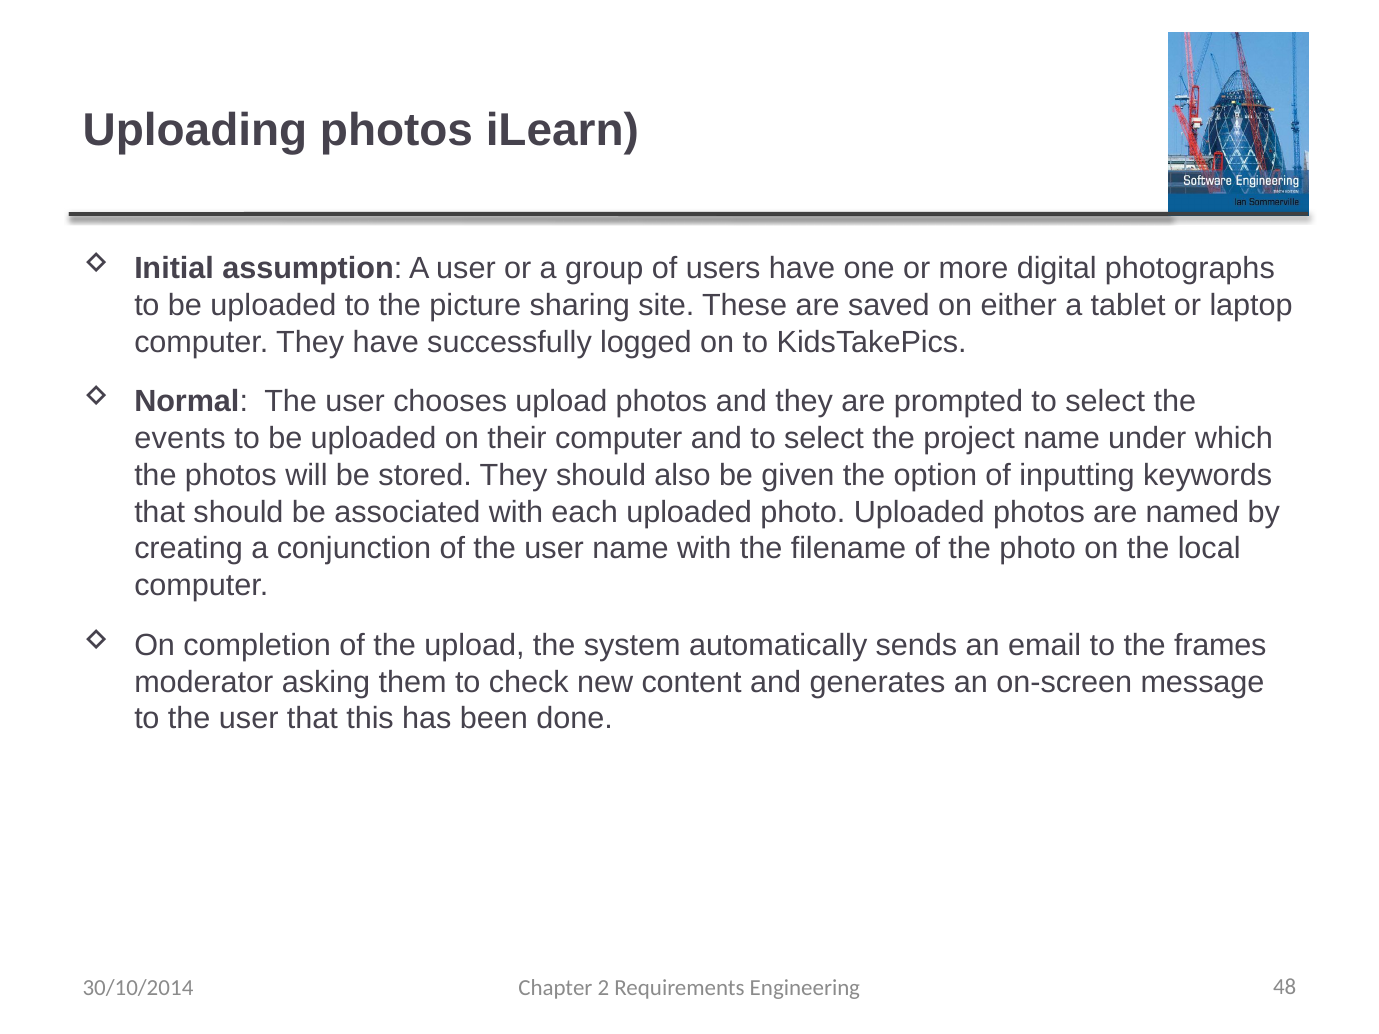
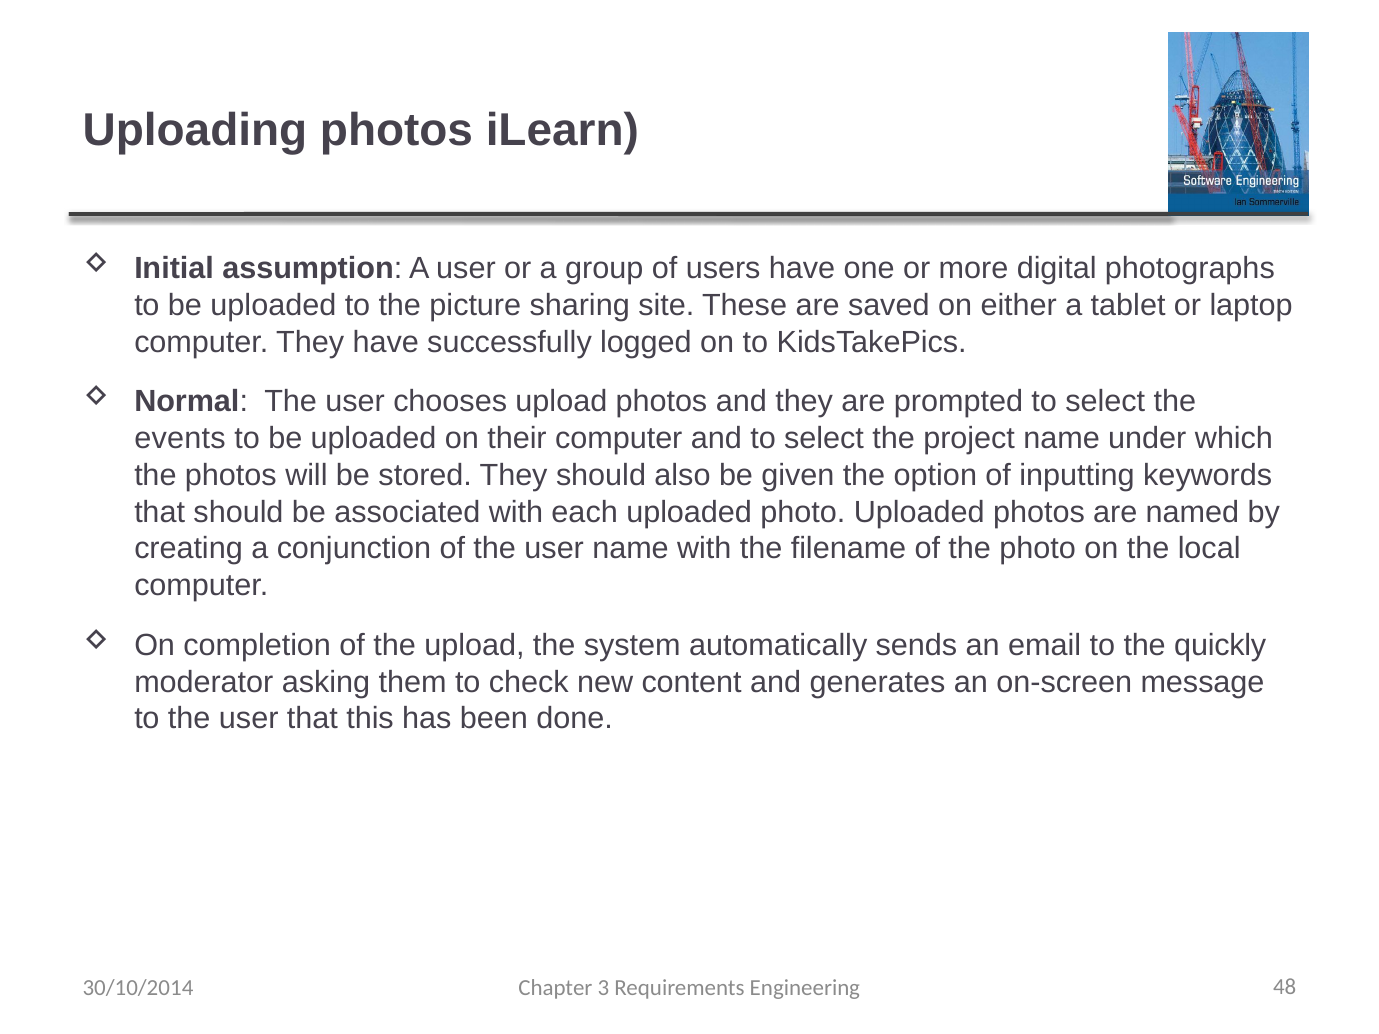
frames: frames -> quickly
2: 2 -> 3
